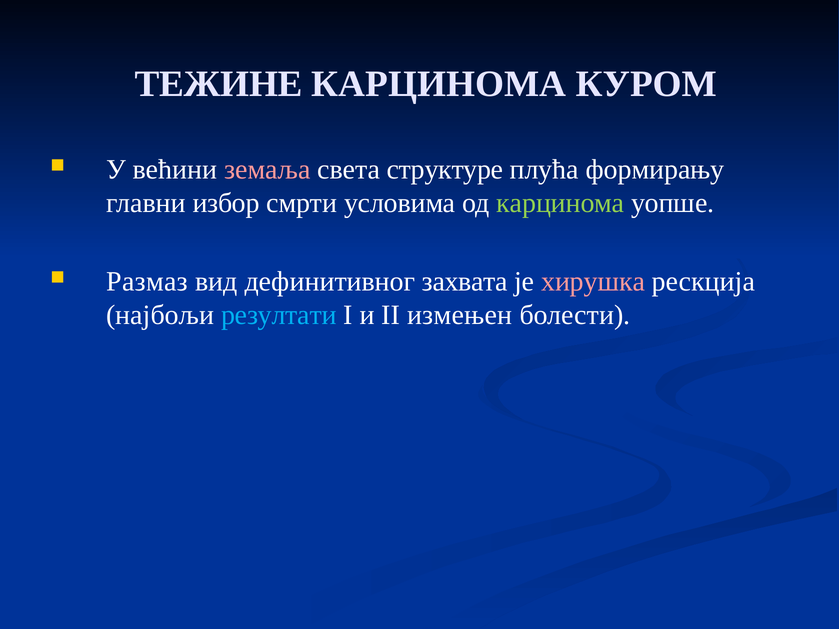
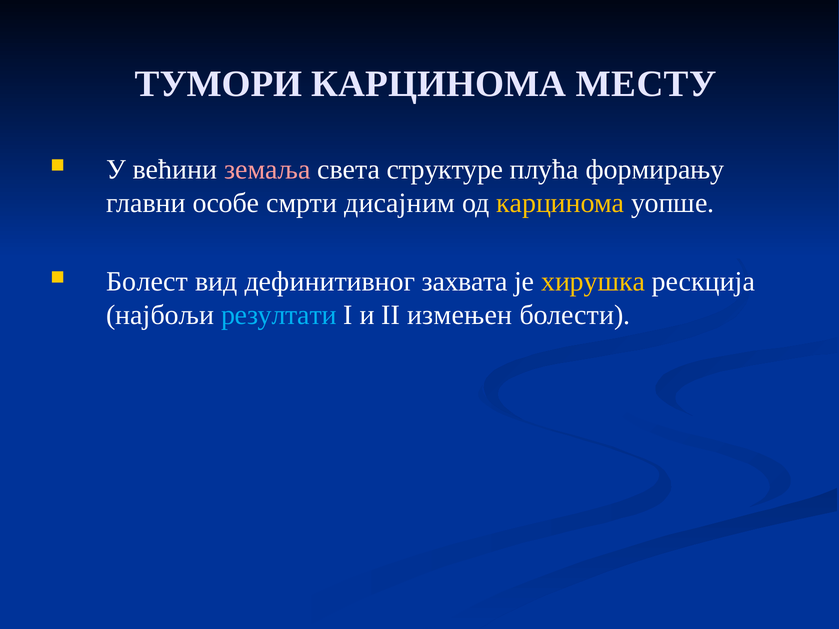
ТЕЖИНЕ: ТЕЖИНЕ -> ТУМОРИ
КУРОМ: КУРОМ -> МЕСТУ
избор: избор -> особе
условима: условима -> дисајним
карцинома at (560, 203) colour: light green -> yellow
Размаз: Размаз -> Болест
хирушка colour: pink -> yellow
